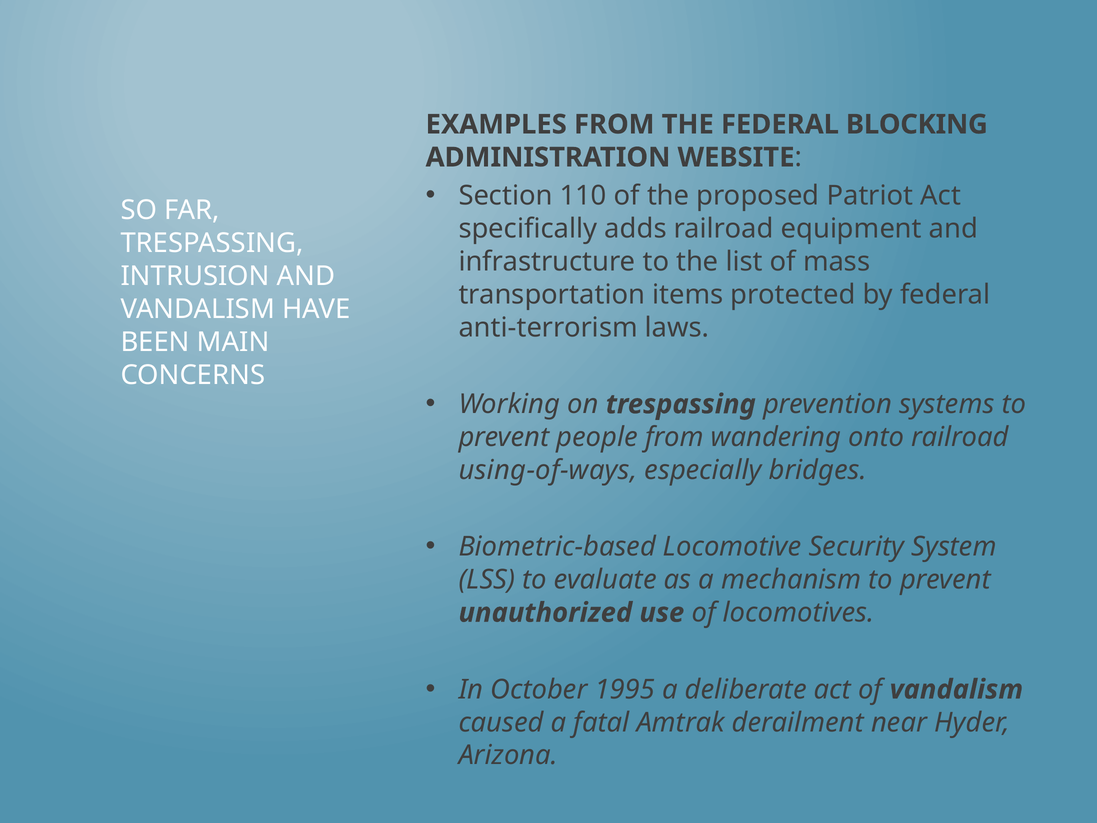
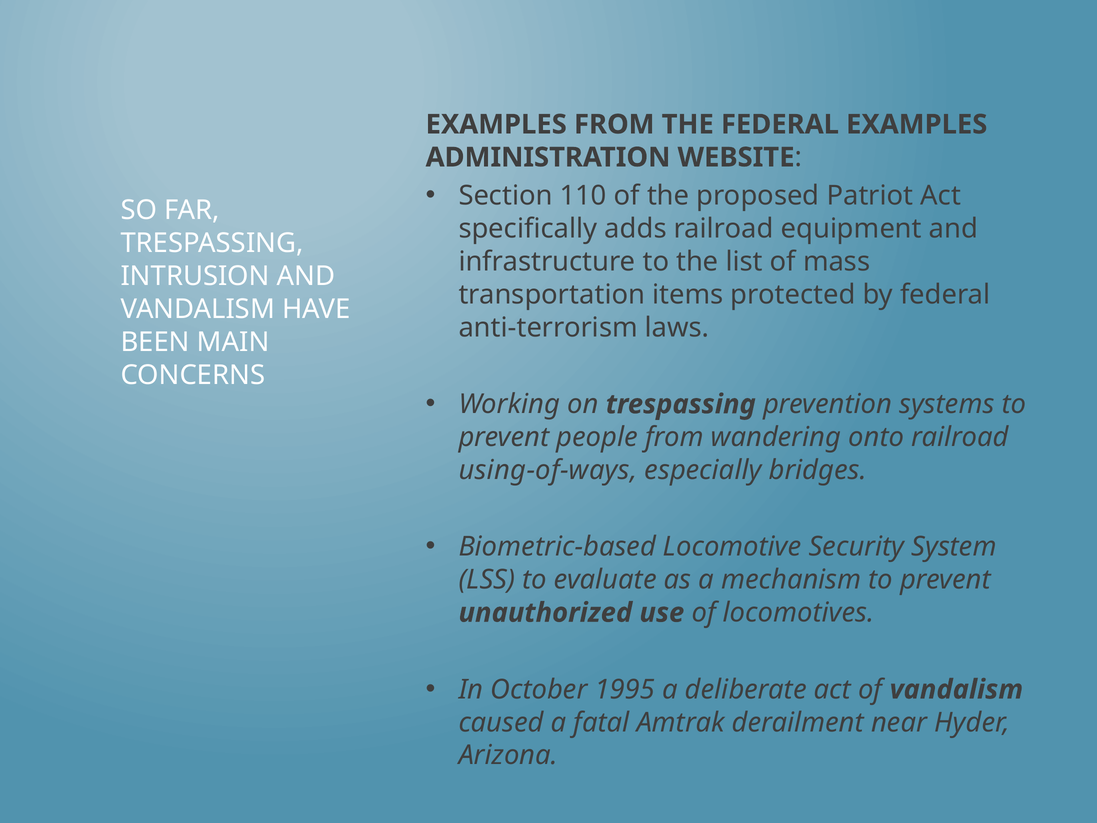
FEDERAL BLOCKING: BLOCKING -> EXAMPLES
